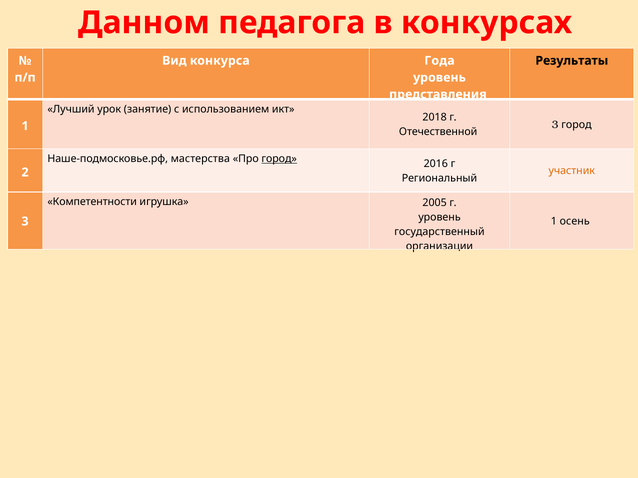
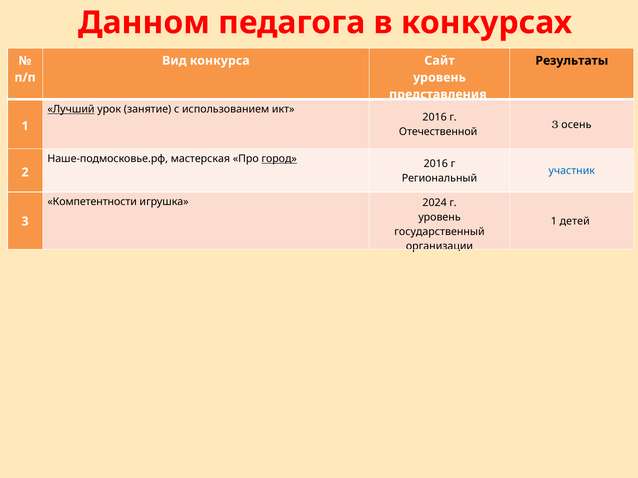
Года: Года -> Сайт
Лучший underline: none -> present
2018 at (435, 118): 2018 -> 2016
3 город: город -> осень
мастерства: мастерства -> мастерская
участник colour: orange -> blue
2005: 2005 -> 2024
осень: осень -> детей
